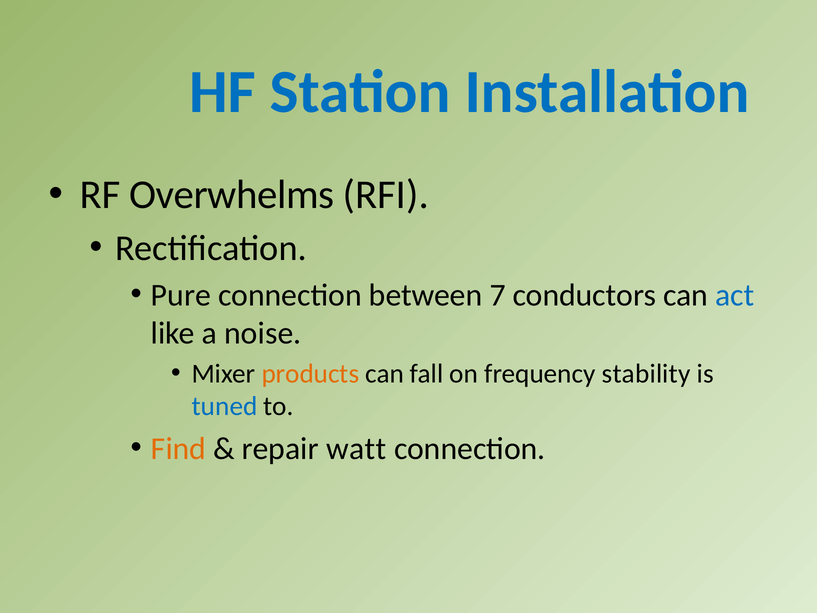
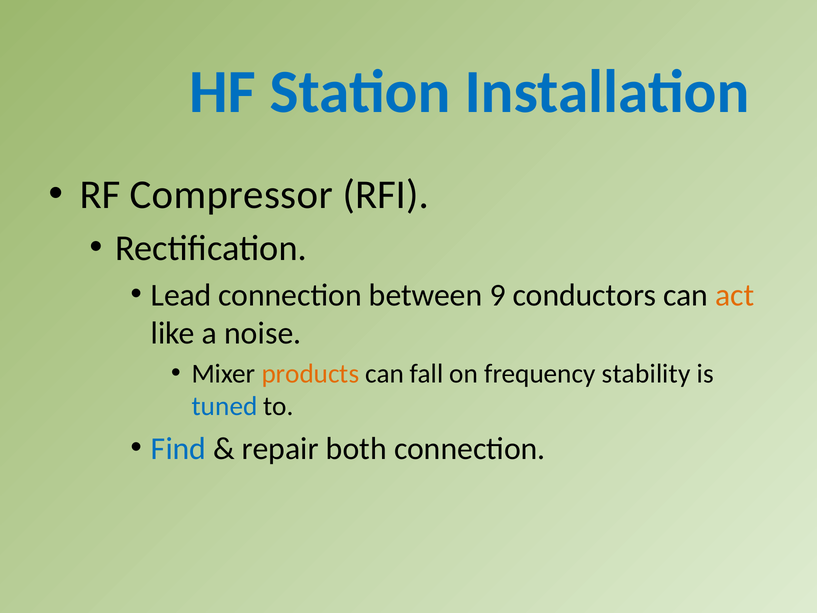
Overwhelms: Overwhelms -> Compressor
Pure: Pure -> Lead
7: 7 -> 9
act colour: blue -> orange
Find colour: orange -> blue
watt: watt -> both
